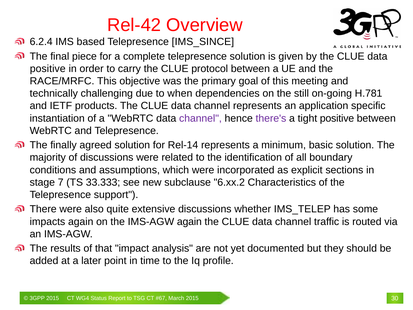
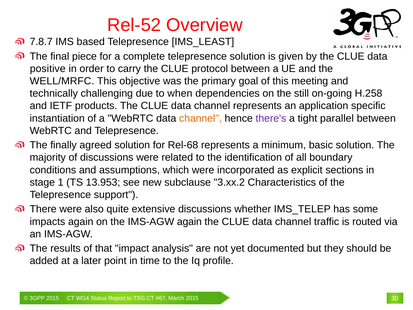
Rel-42: Rel-42 -> Rel-52
6.2.4: 6.2.4 -> 7.8.7
IMS_SINCE: IMS_SINCE -> IMS_LEAST
RACE/MRFC: RACE/MRFC -> WELL/MRFC
H.781: H.781 -> H.258
channel at (200, 118) colour: purple -> orange
tight positive: positive -> parallel
Rel-14: Rel-14 -> Rel-68
7: 7 -> 1
33.333: 33.333 -> 13.953
6.xx.2: 6.xx.2 -> 3.xx.2
